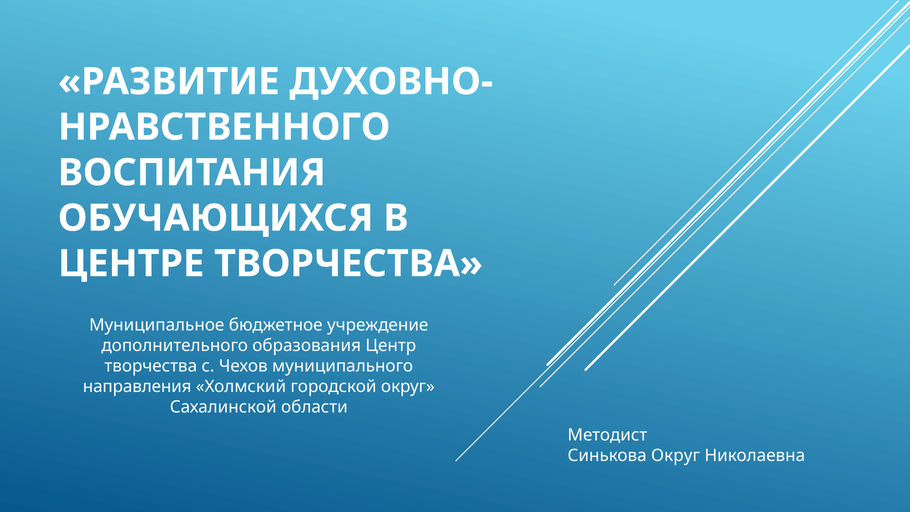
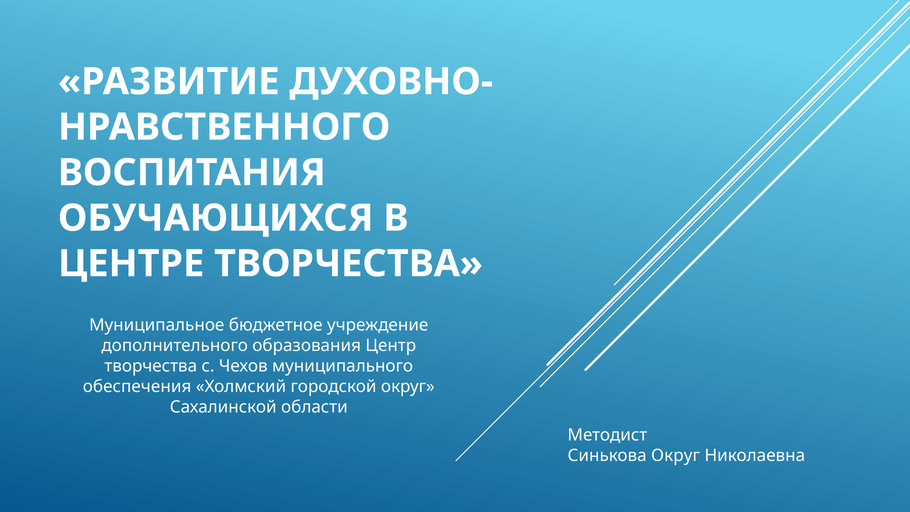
направления: направления -> обеспечения
